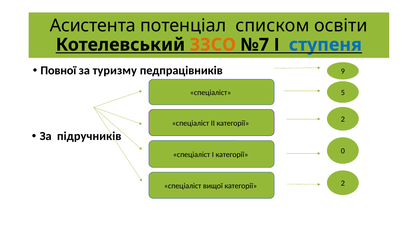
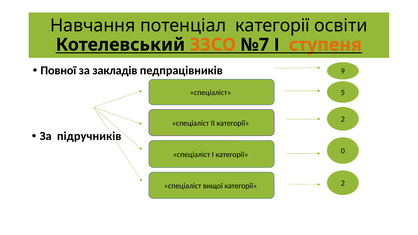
Асистента: Асистента -> Навчання
потенціал списком: списком -> категорії
ступеня colour: blue -> orange
туризму: туризму -> закладів
